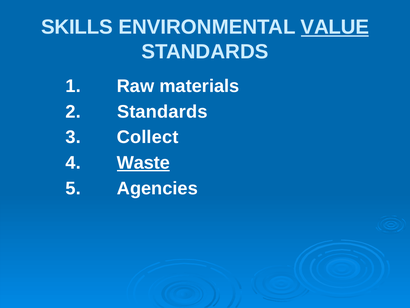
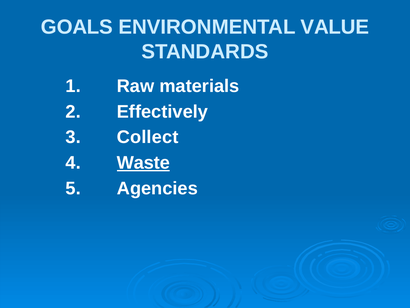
SKILLS: SKILLS -> GOALS
VALUE underline: present -> none
2 Standards: Standards -> Effectively
